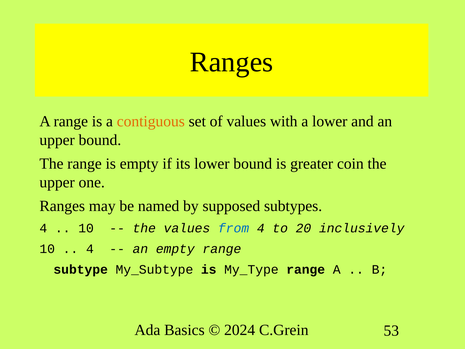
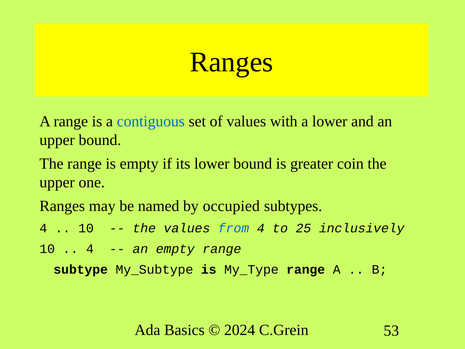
contiguous colour: orange -> blue
supposed: supposed -> occupied
20: 20 -> 25
